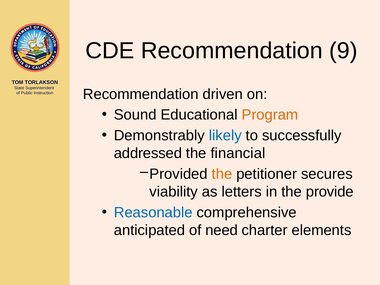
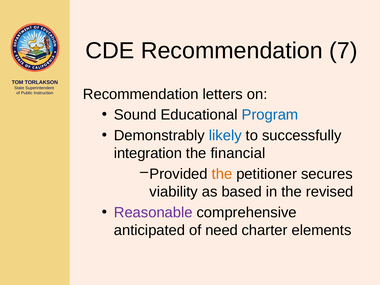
9: 9 -> 7
driven: driven -> letters
Program colour: orange -> blue
addressed: addressed -> integration
letters: letters -> based
provide: provide -> revised
Reasonable colour: blue -> purple
